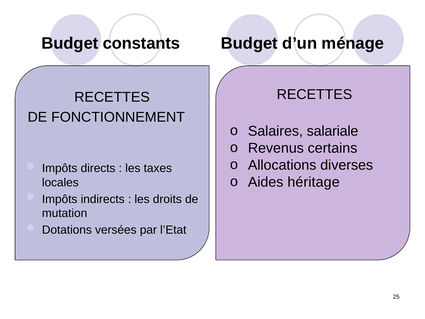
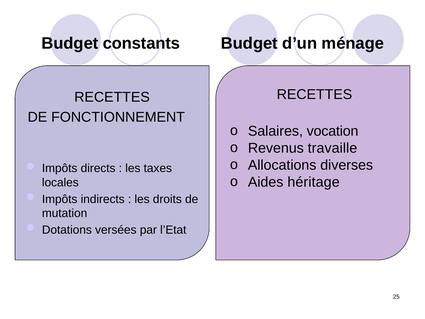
salariale: salariale -> vocation
certains: certains -> travaille
